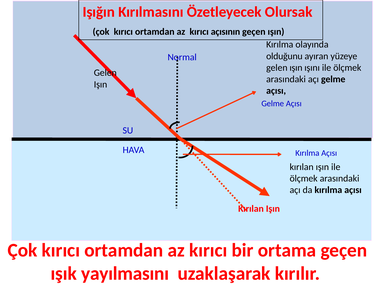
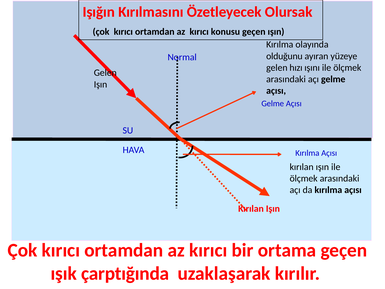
açısının: açısının -> konusu
gelen ışın: ışın -> hızı
yayılmasını: yayılmasını -> çarptığında
